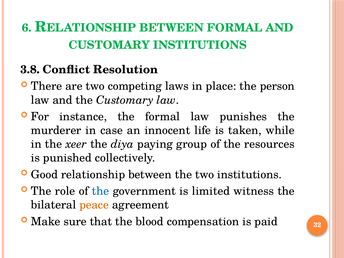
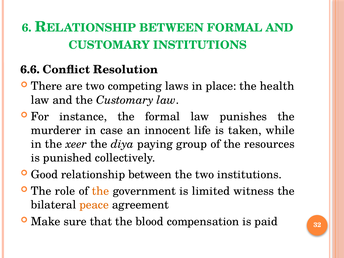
3.8: 3.8 -> 6.6
person: person -> health
the at (101, 191) colour: blue -> orange
